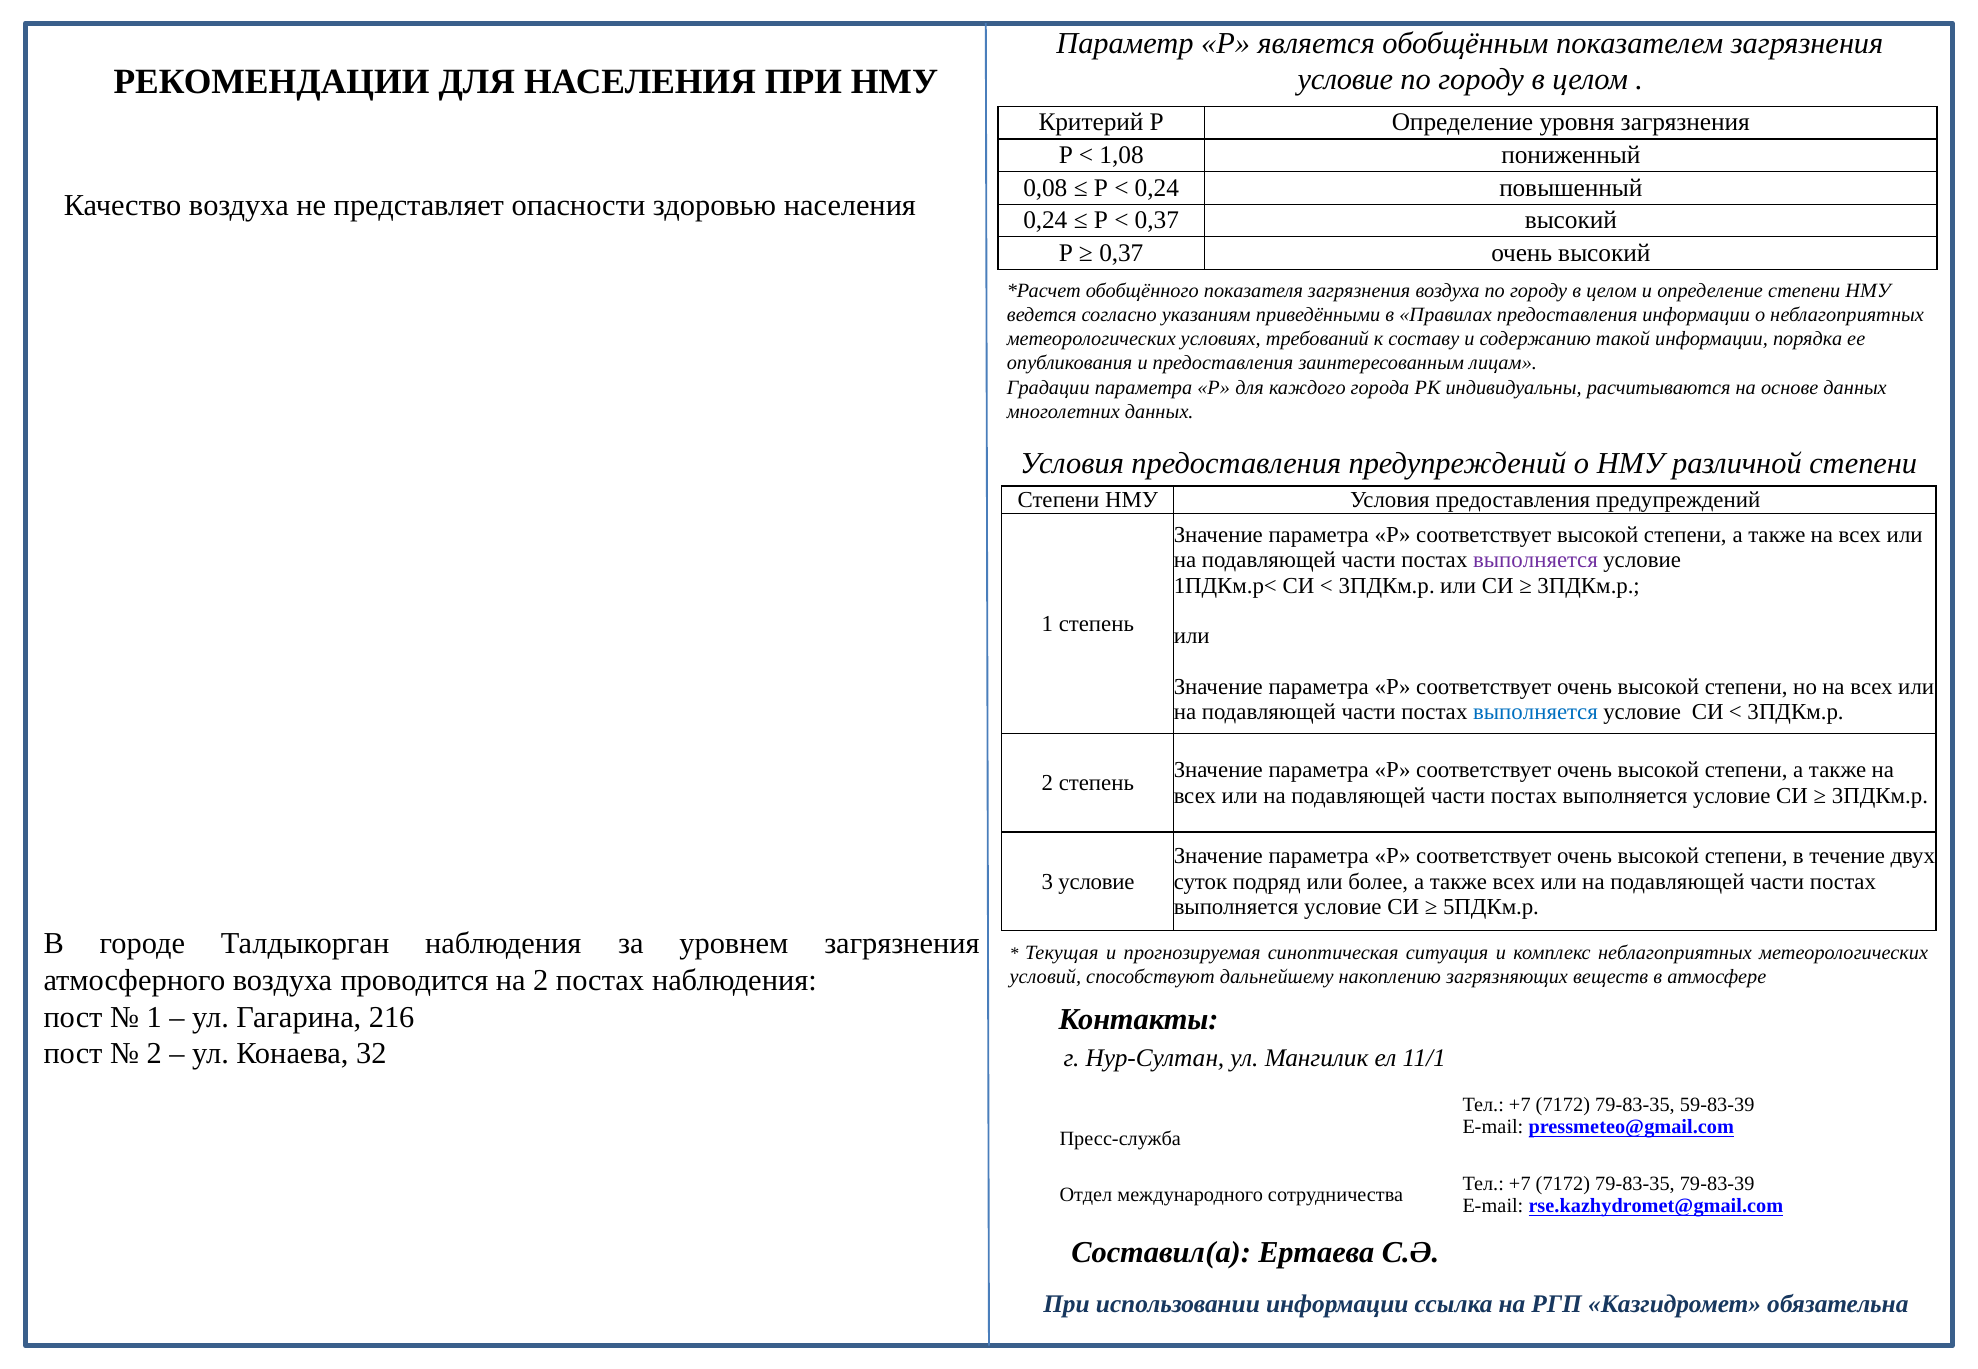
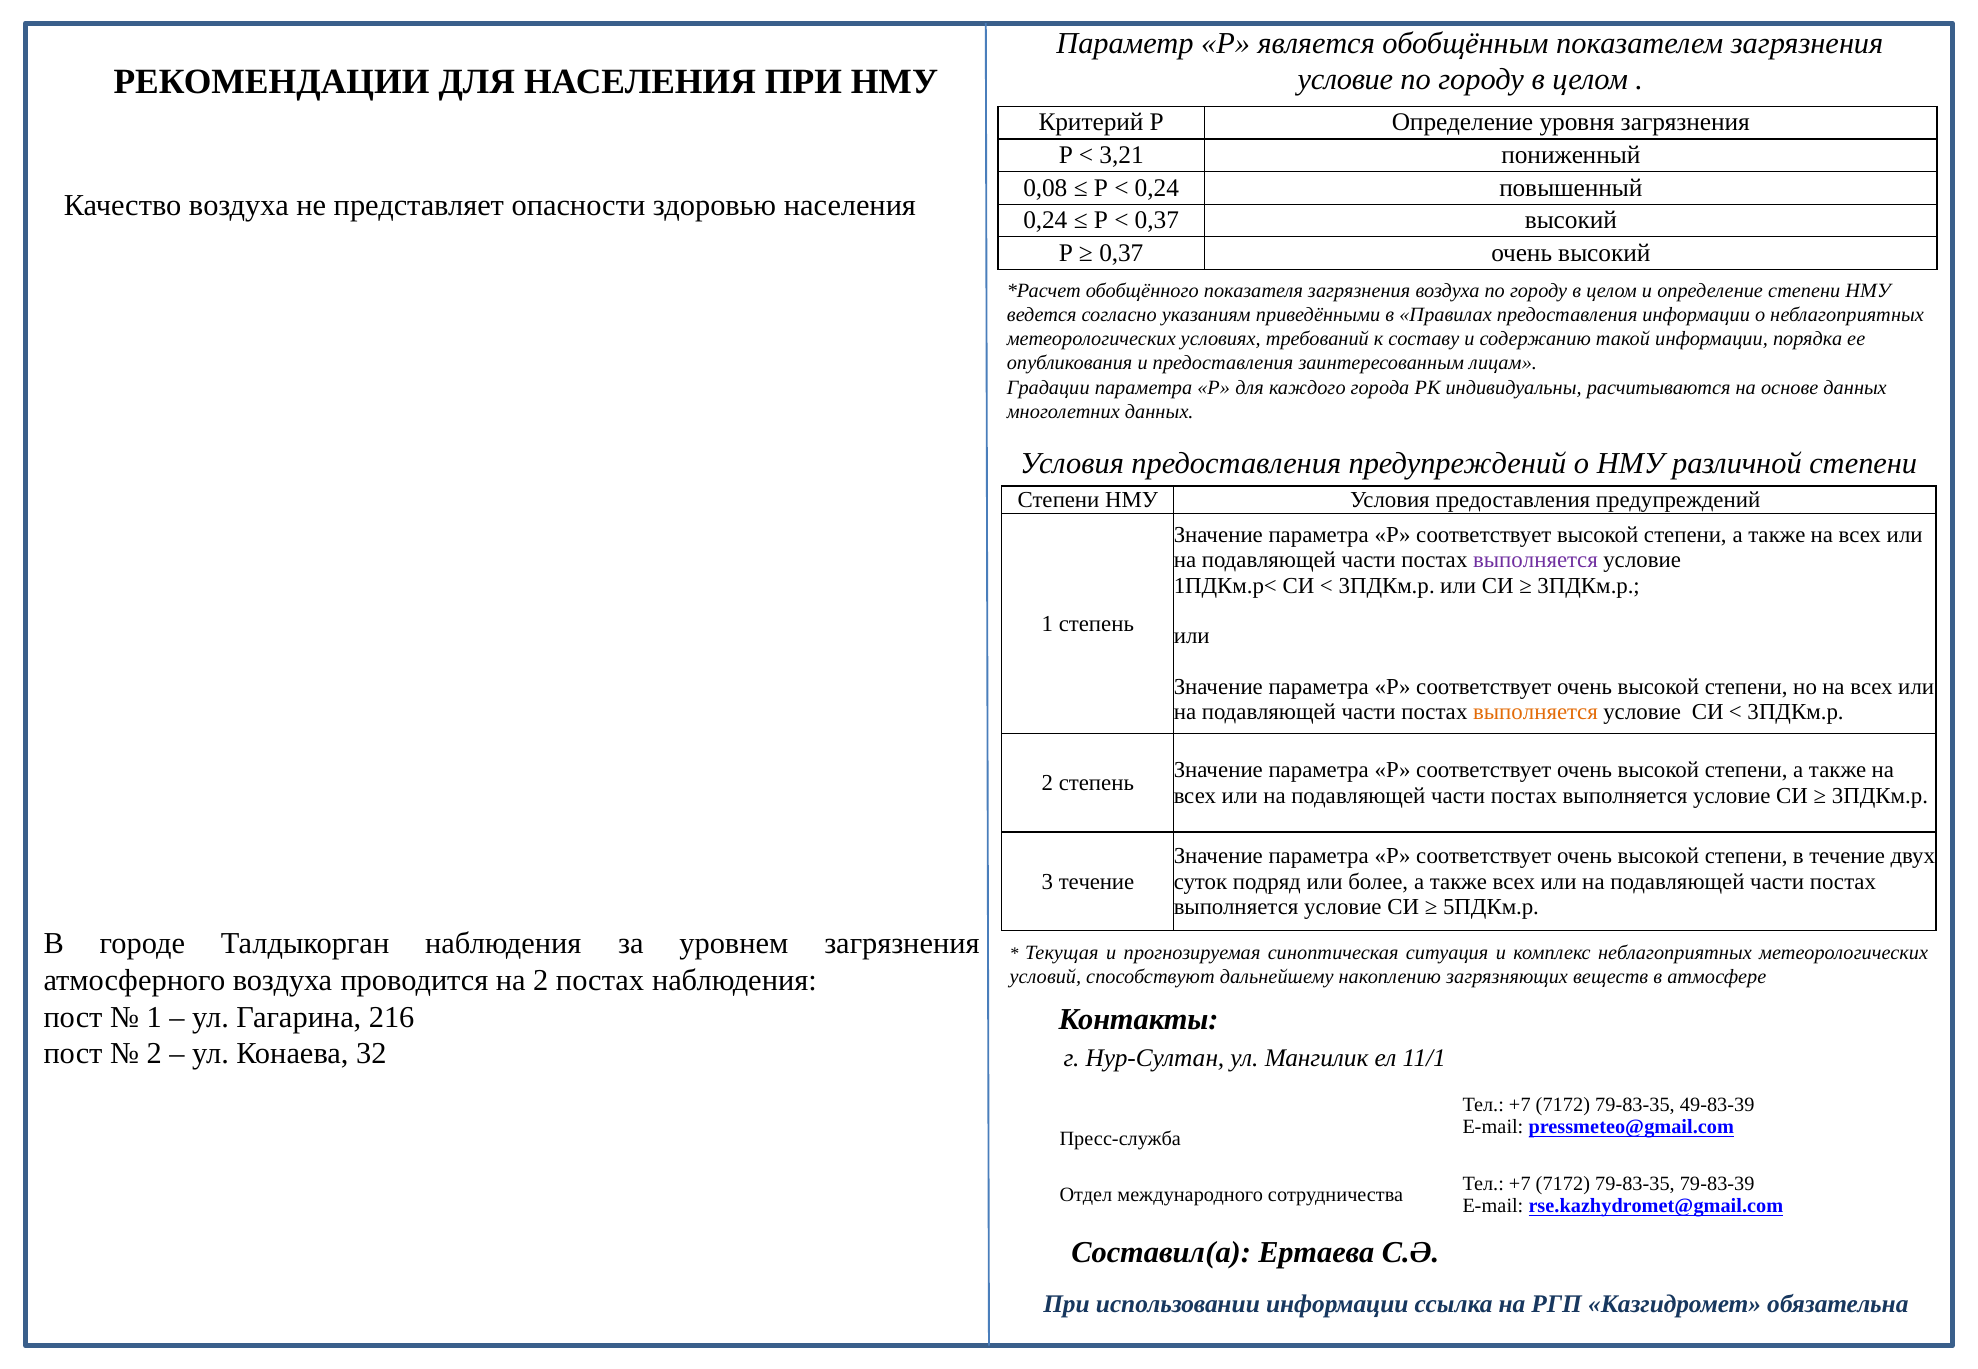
1,08: 1,08 -> 3,21
выполняется at (1535, 712) colour: blue -> orange
3 условие: условие -> течение
59-83-39: 59-83-39 -> 49-83-39
